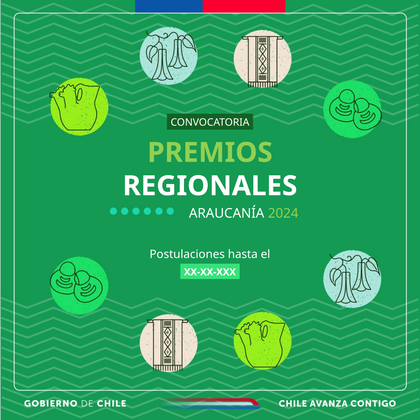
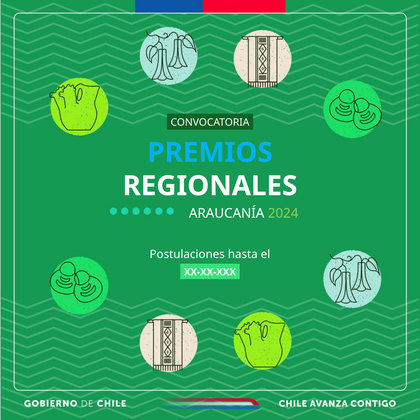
PREMIOS colour: light green -> light blue
